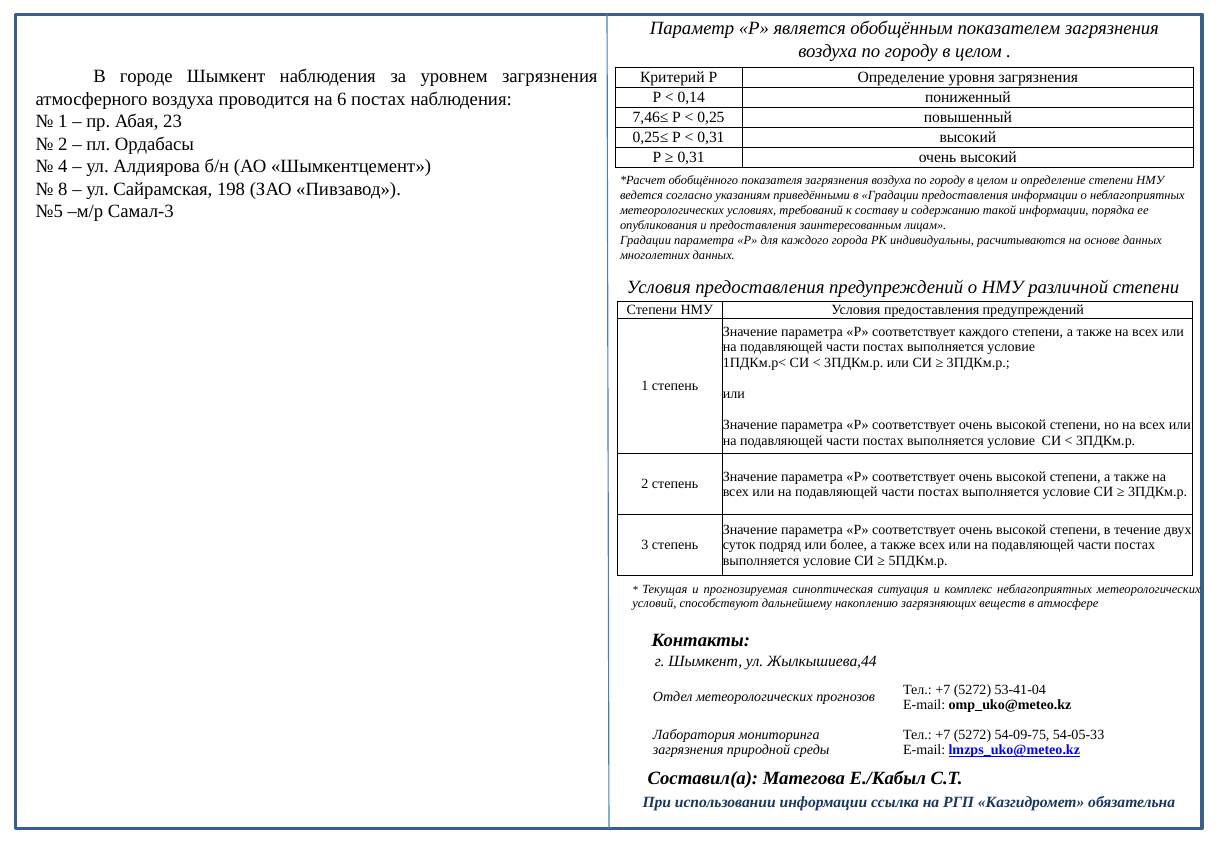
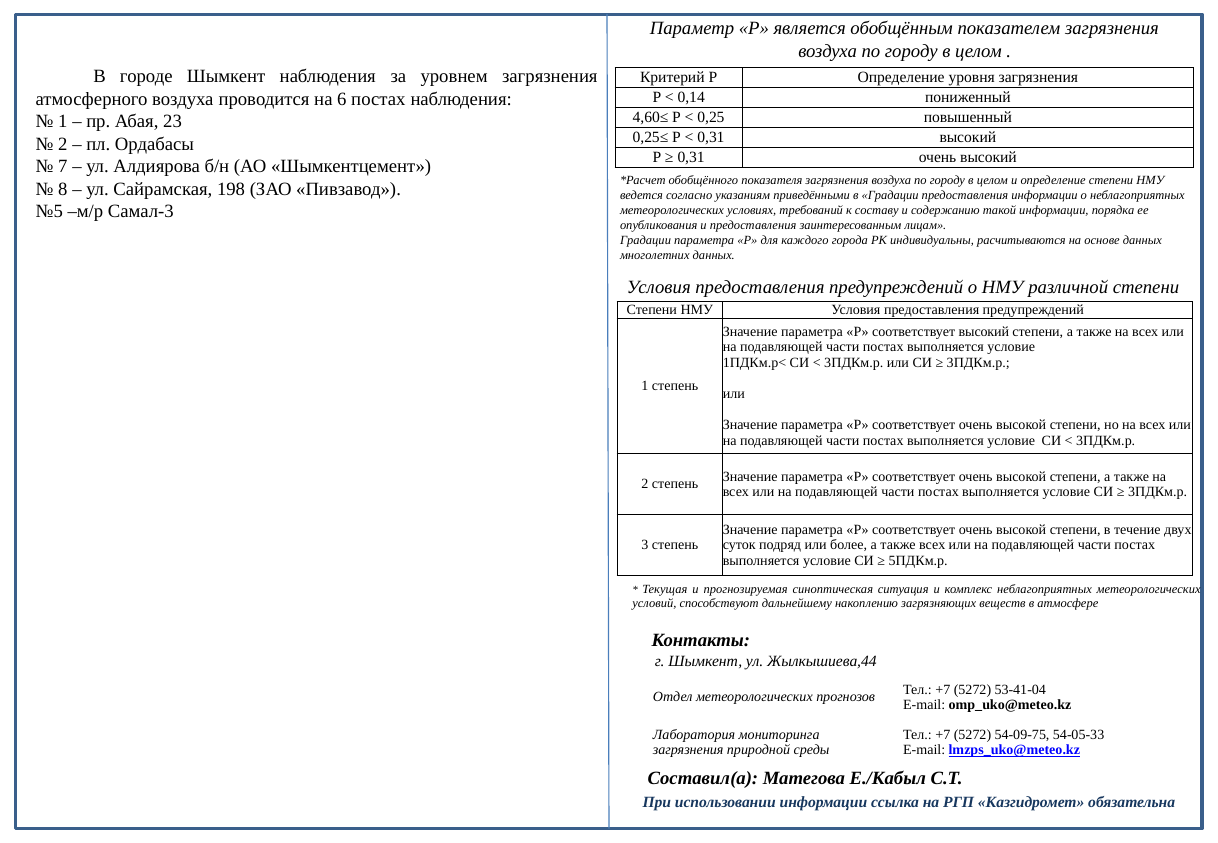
7,46≤: 7,46≤ -> 4,60≤
4: 4 -> 7
соответствует каждого: каждого -> высокий
